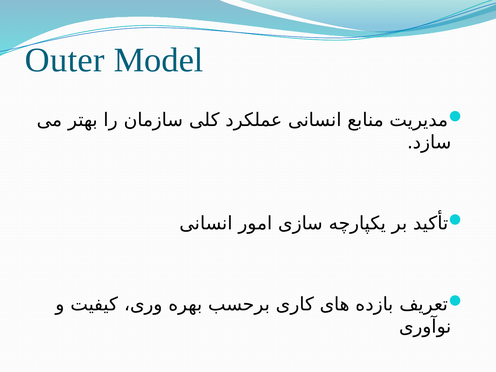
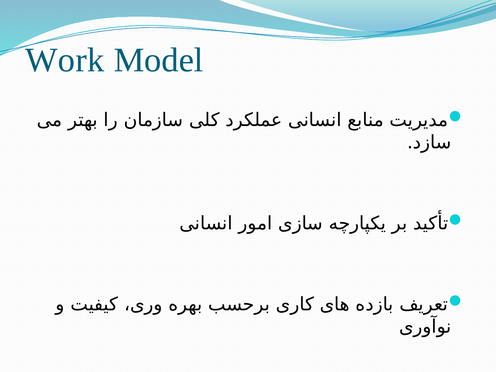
Outer: Outer -> Work
